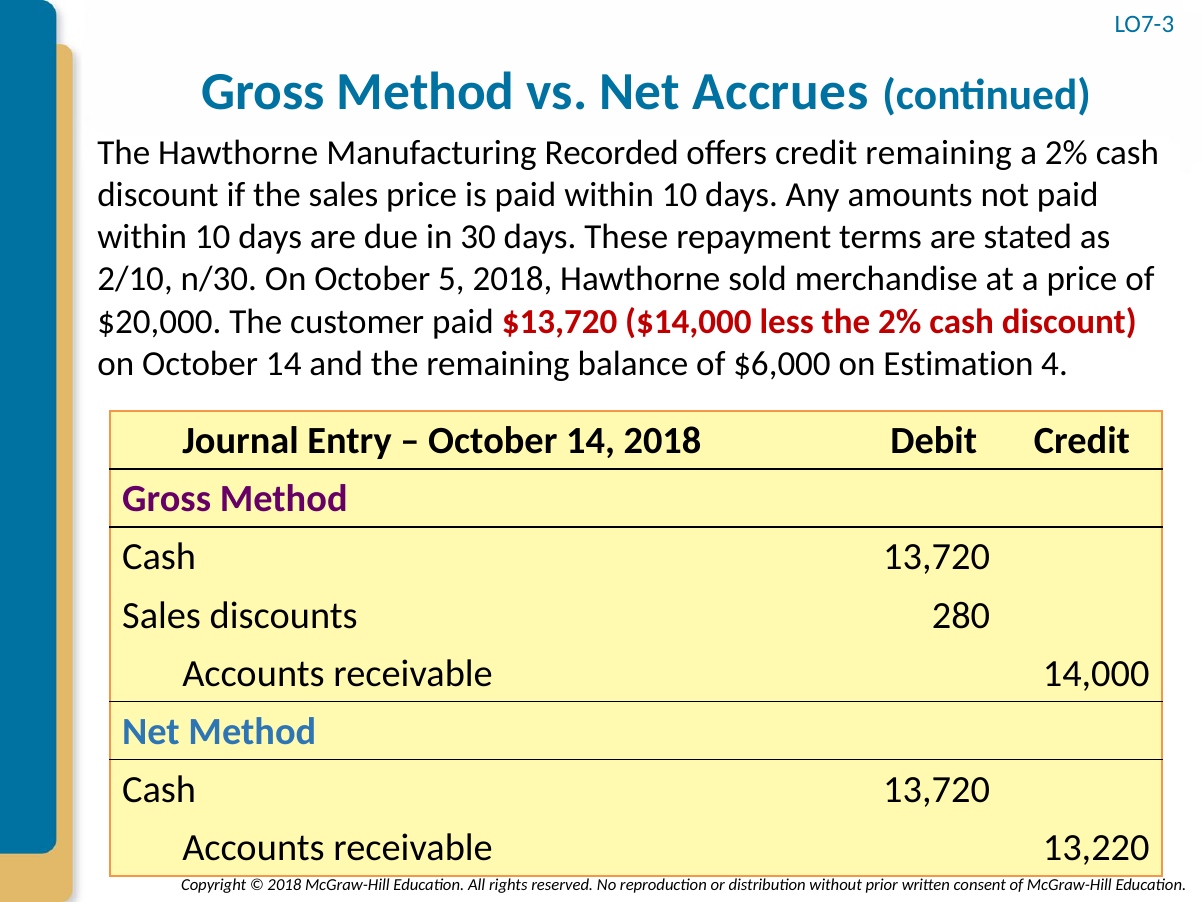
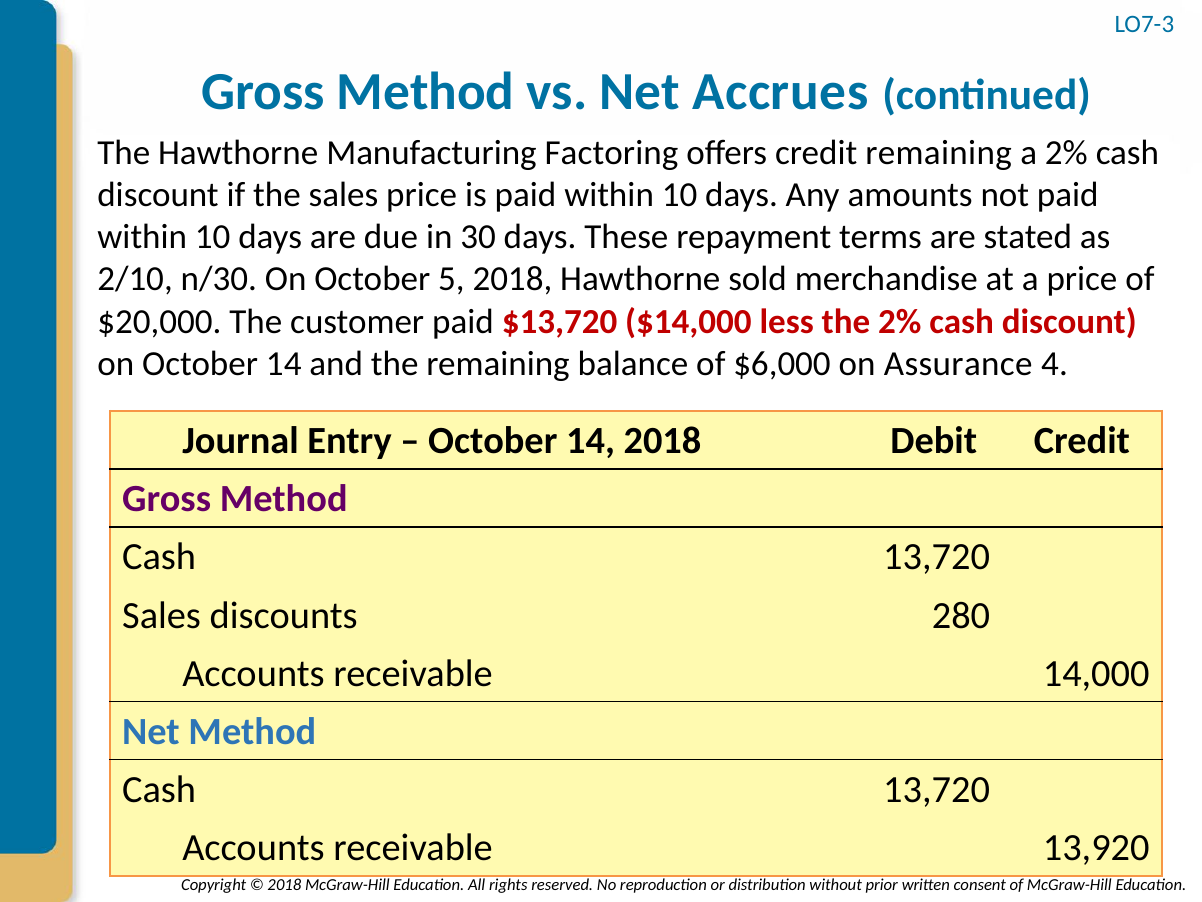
Recorded: Recorded -> Factoring
Estimation: Estimation -> Assurance
13,220: 13,220 -> 13,920
